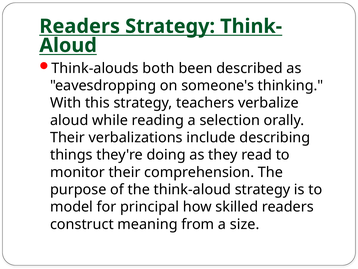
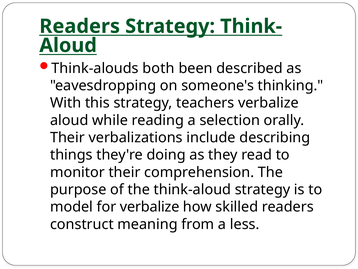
for principal: principal -> verbalize
size: size -> less
